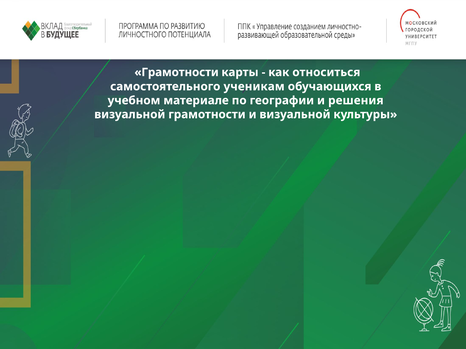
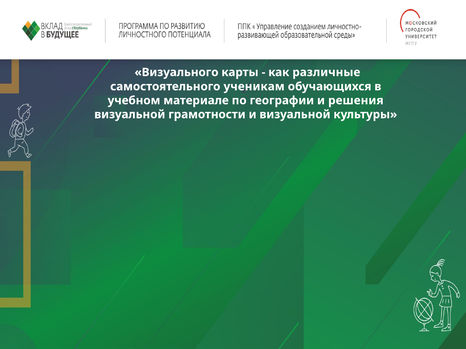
Грамотности at (177, 72): Грамотности -> Визуального
относиться: относиться -> различные
